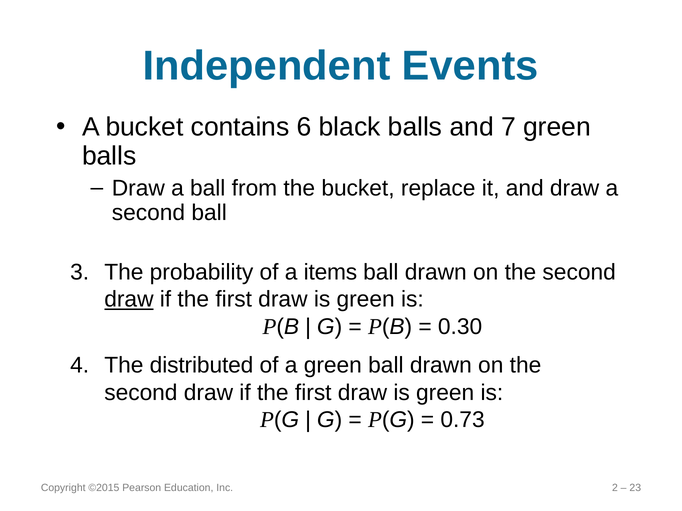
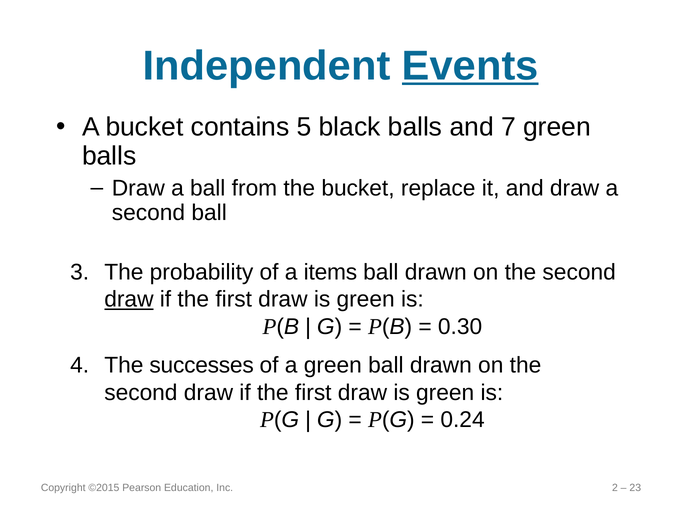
Events underline: none -> present
6: 6 -> 5
distributed: distributed -> successes
0.73: 0.73 -> 0.24
